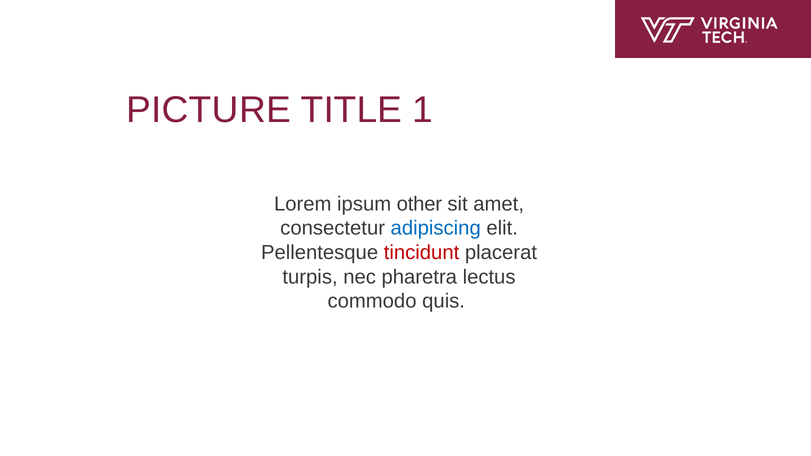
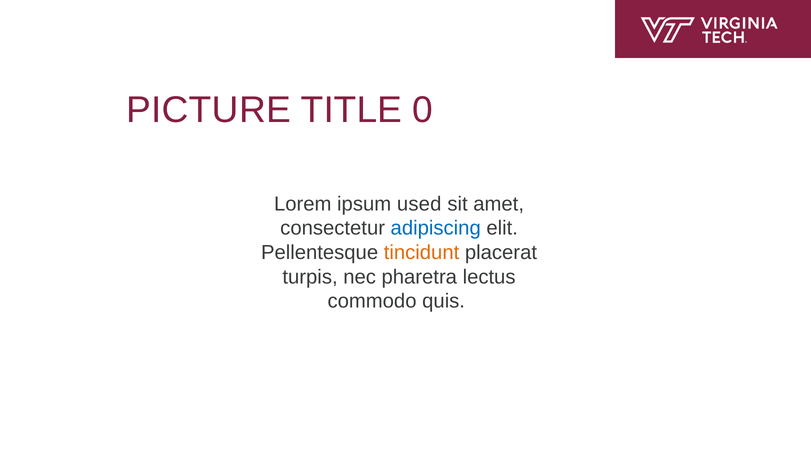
1: 1 -> 0
other: other -> used
tincidunt colour: red -> orange
